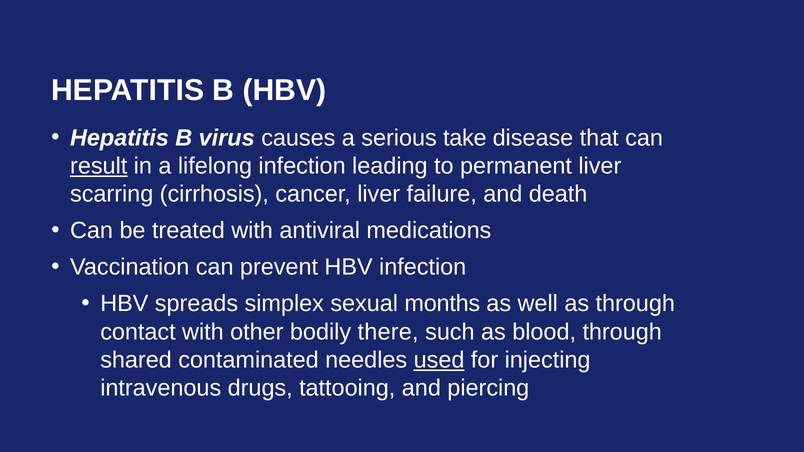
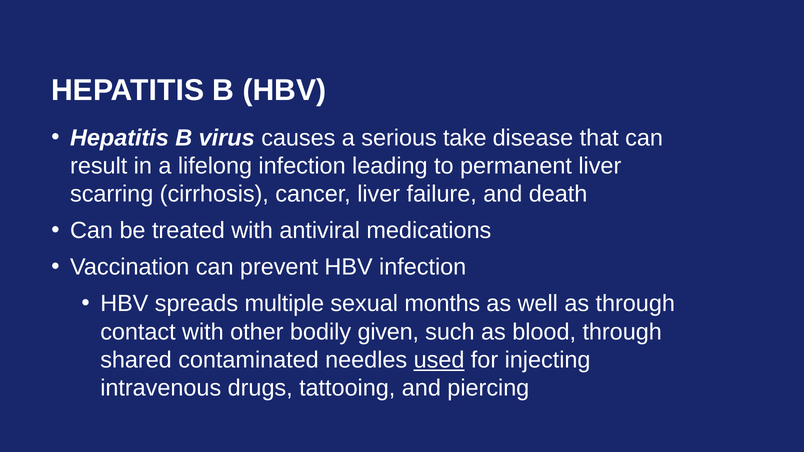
result underline: present -> none
simplex: simplex -> multiple
there: there -> given
